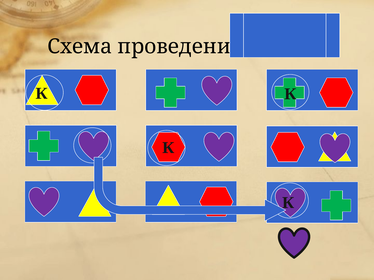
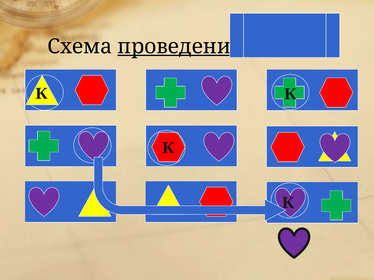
проведения underline: none -> present
